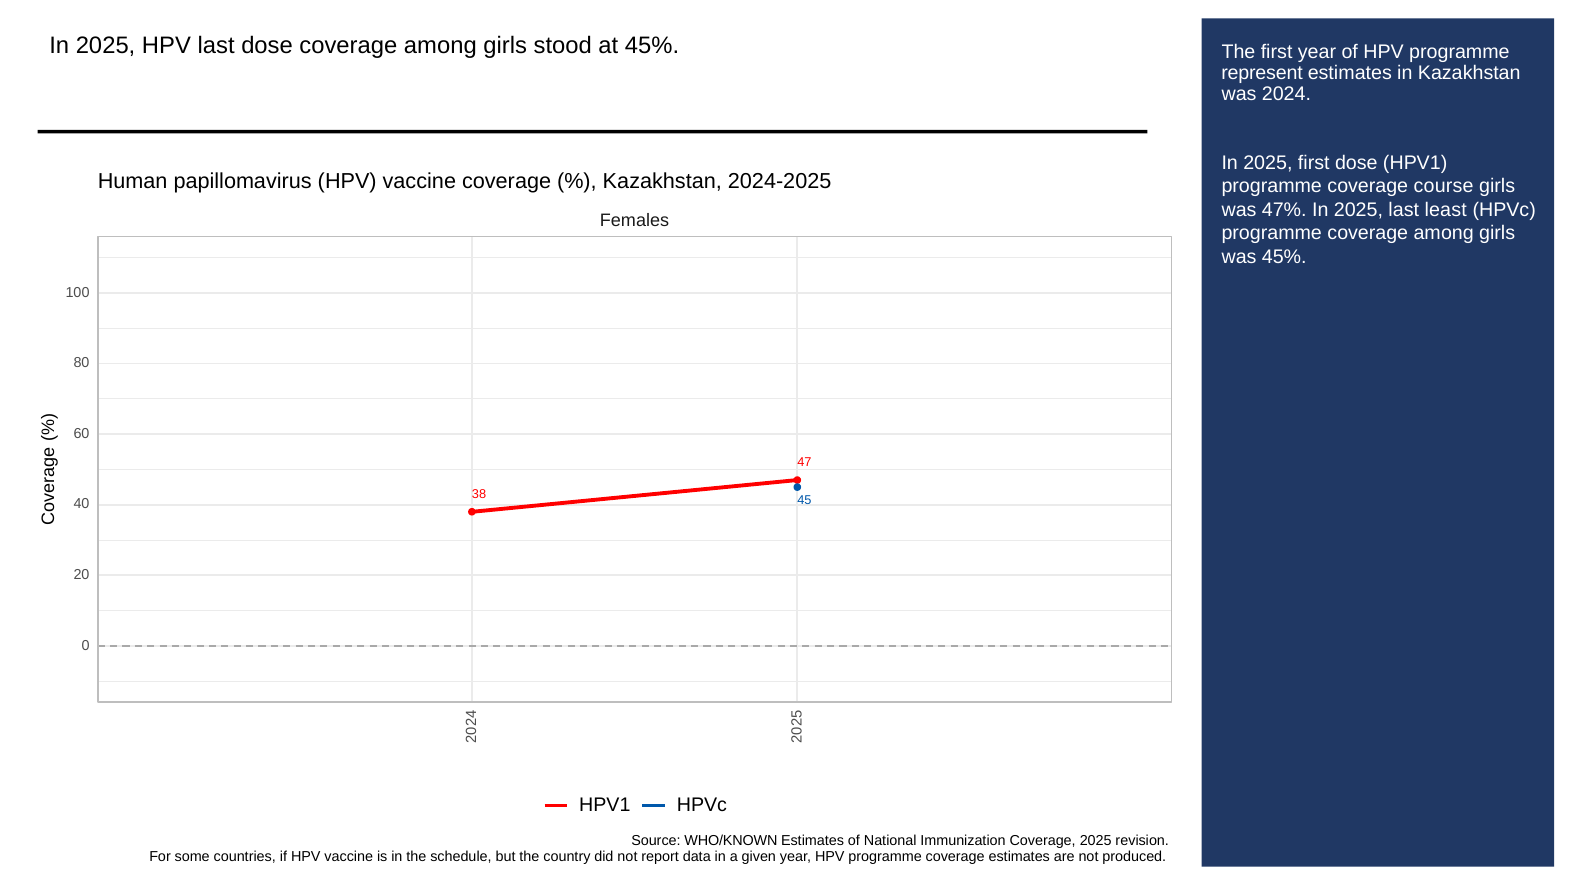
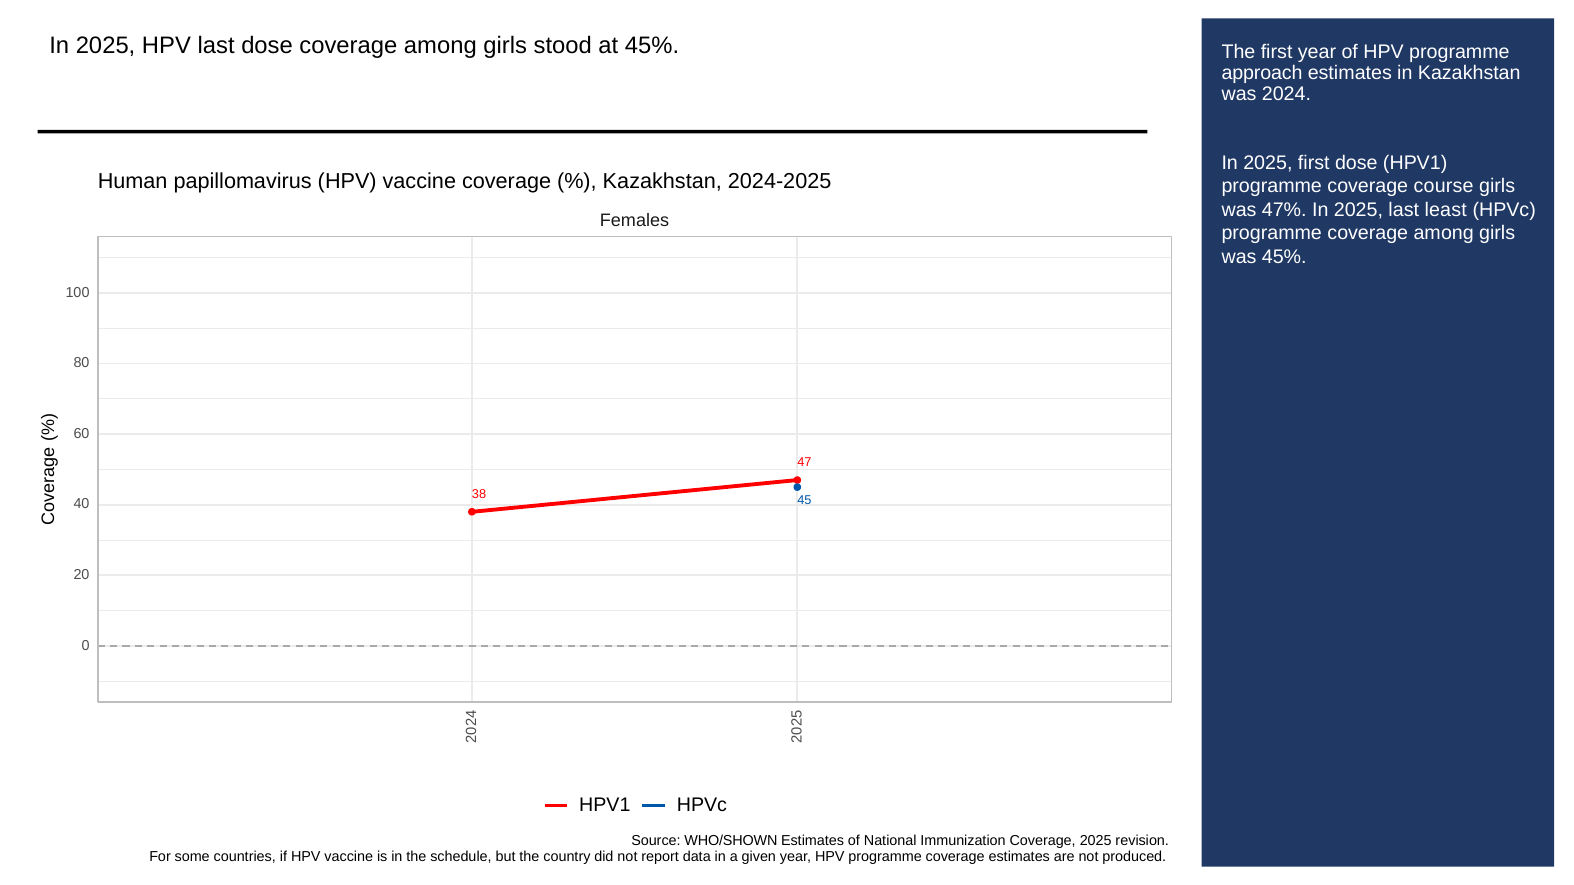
represent: represent -> approach
WHO/KNOWN: WHO/KNOWN -> WHO/SHOWN
